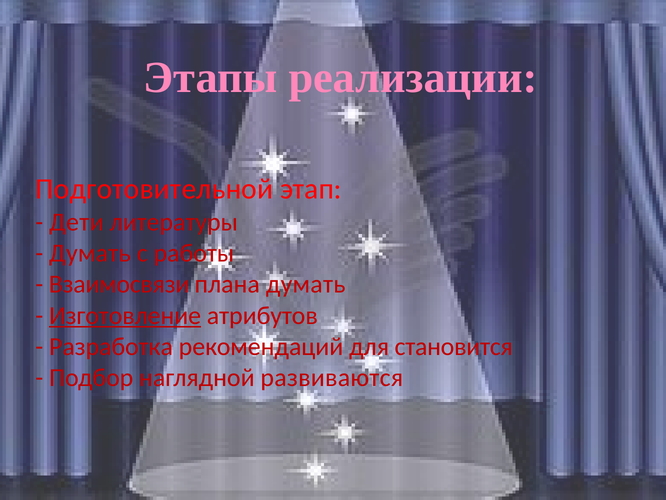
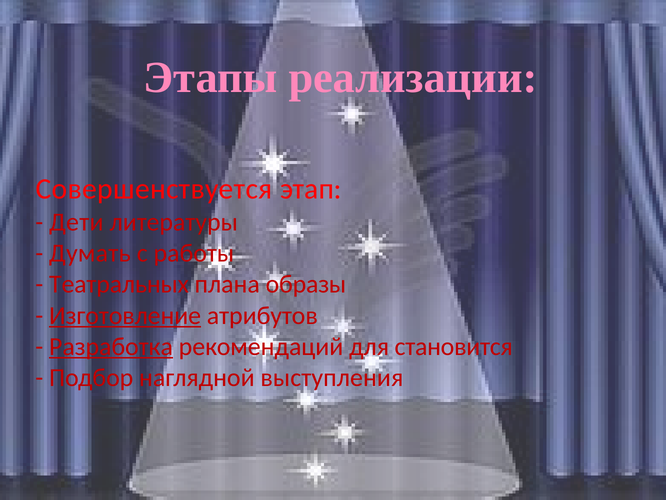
Подготовительной: Подготовительной -> Совершенствуется
Взаимосвязи: Взаимосвязи -> Театральных
плана думать: думать -> образы
Разработка underline: none -> present
развиваются: развиваются -> выступления
